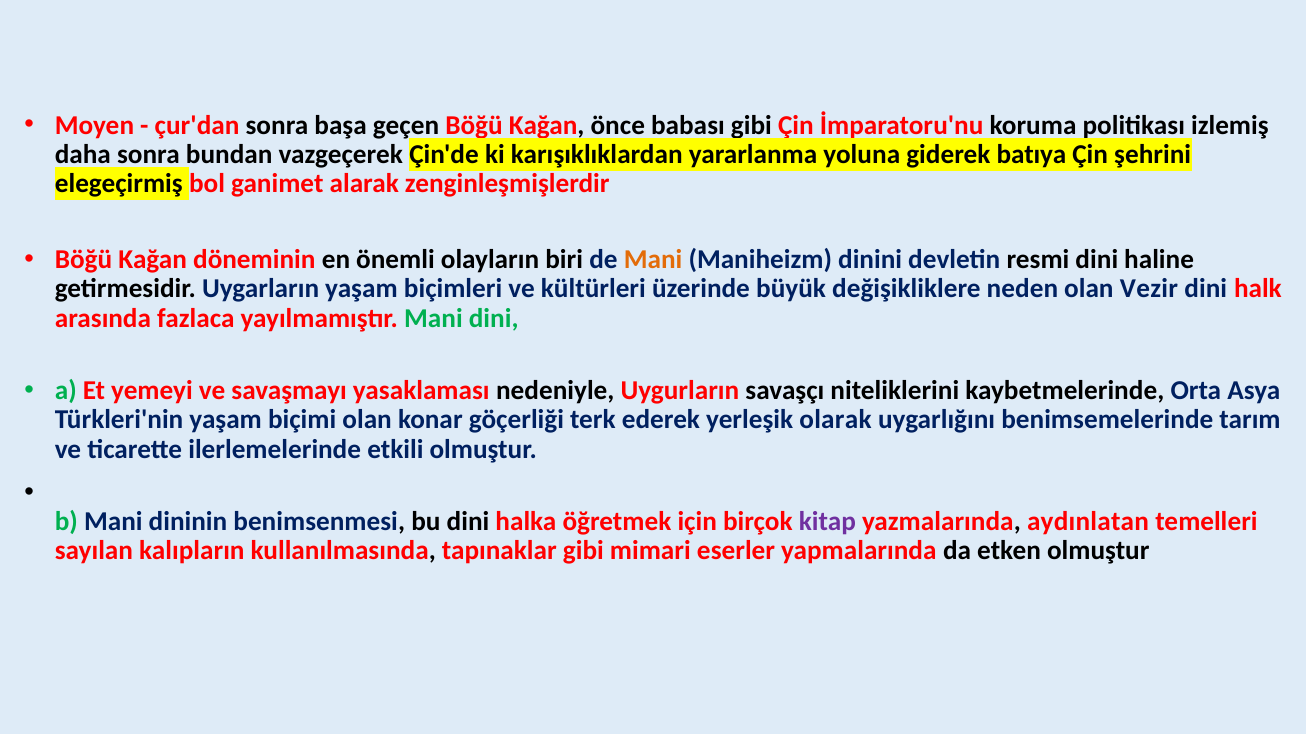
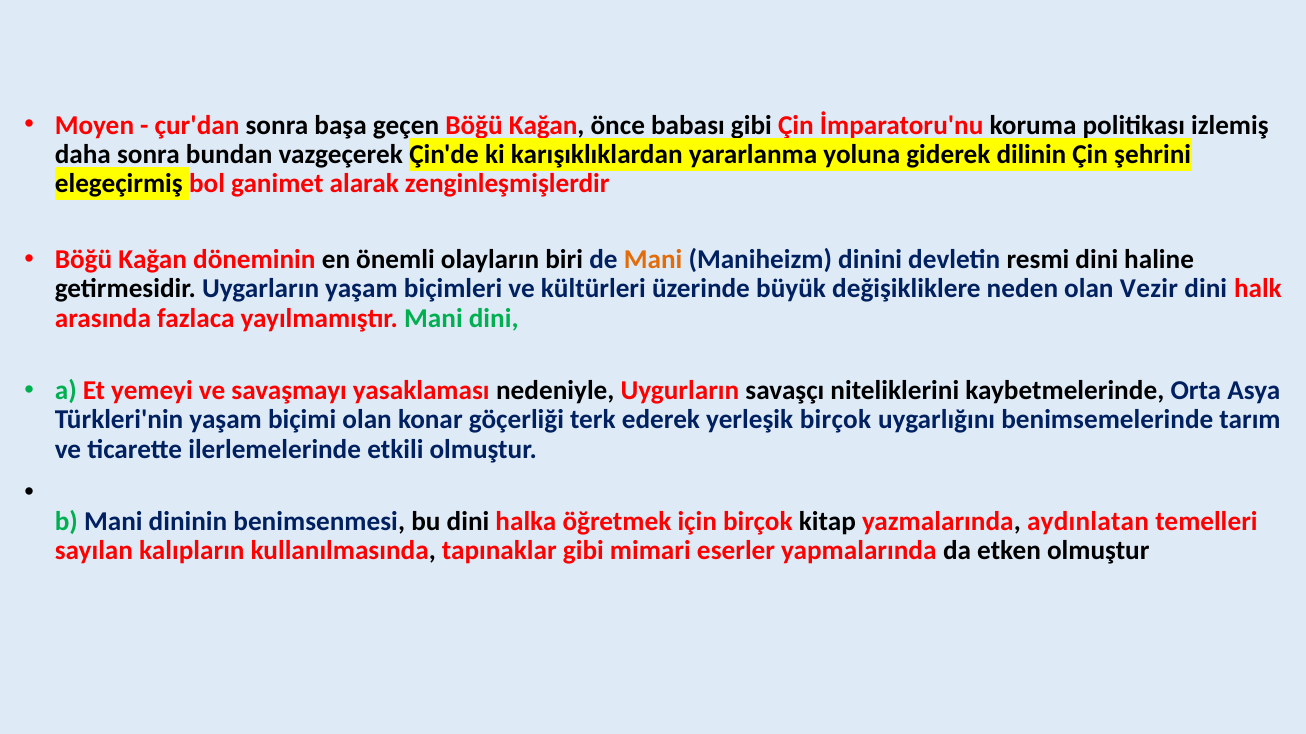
batıya: batıya -> dilinin
yerleşik olarak: olarak -> birçok
kitap colour: purple -> black
